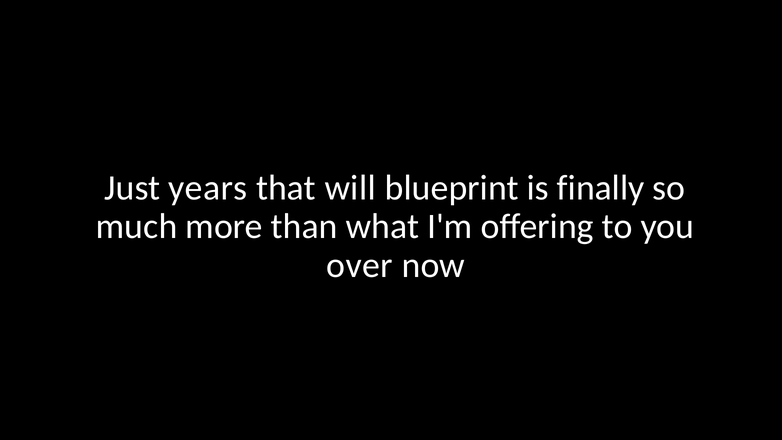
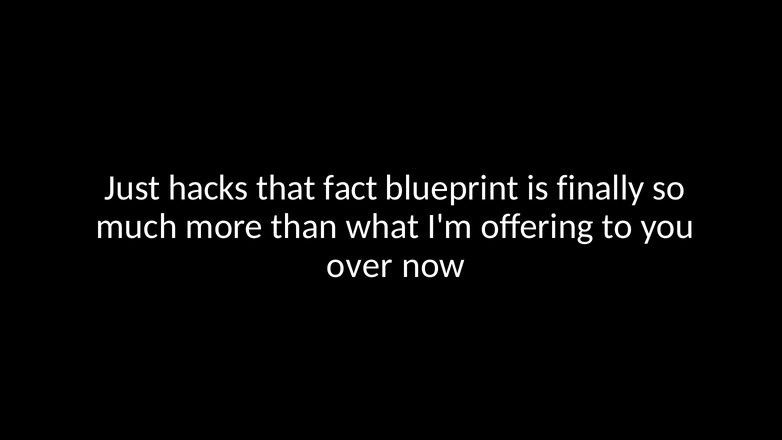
years: years -> hacks
will: will -> fact
